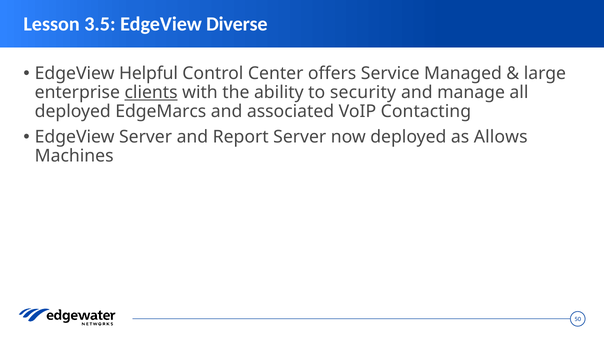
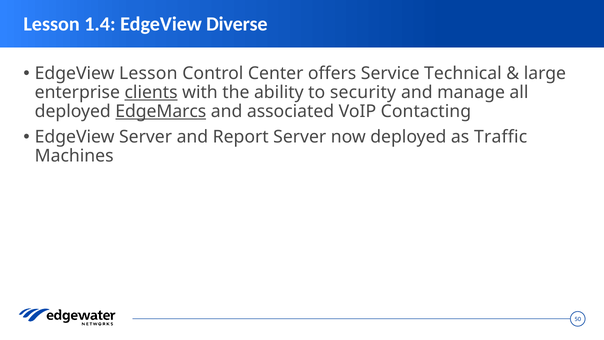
3.5: 3.5 -> 1.4
EdgeView Helpful: Helpful -> Lesson
Managed: Managed -> Technical
EdgeMarcs underline: none -> present
Allows: Allows -> Traffic
